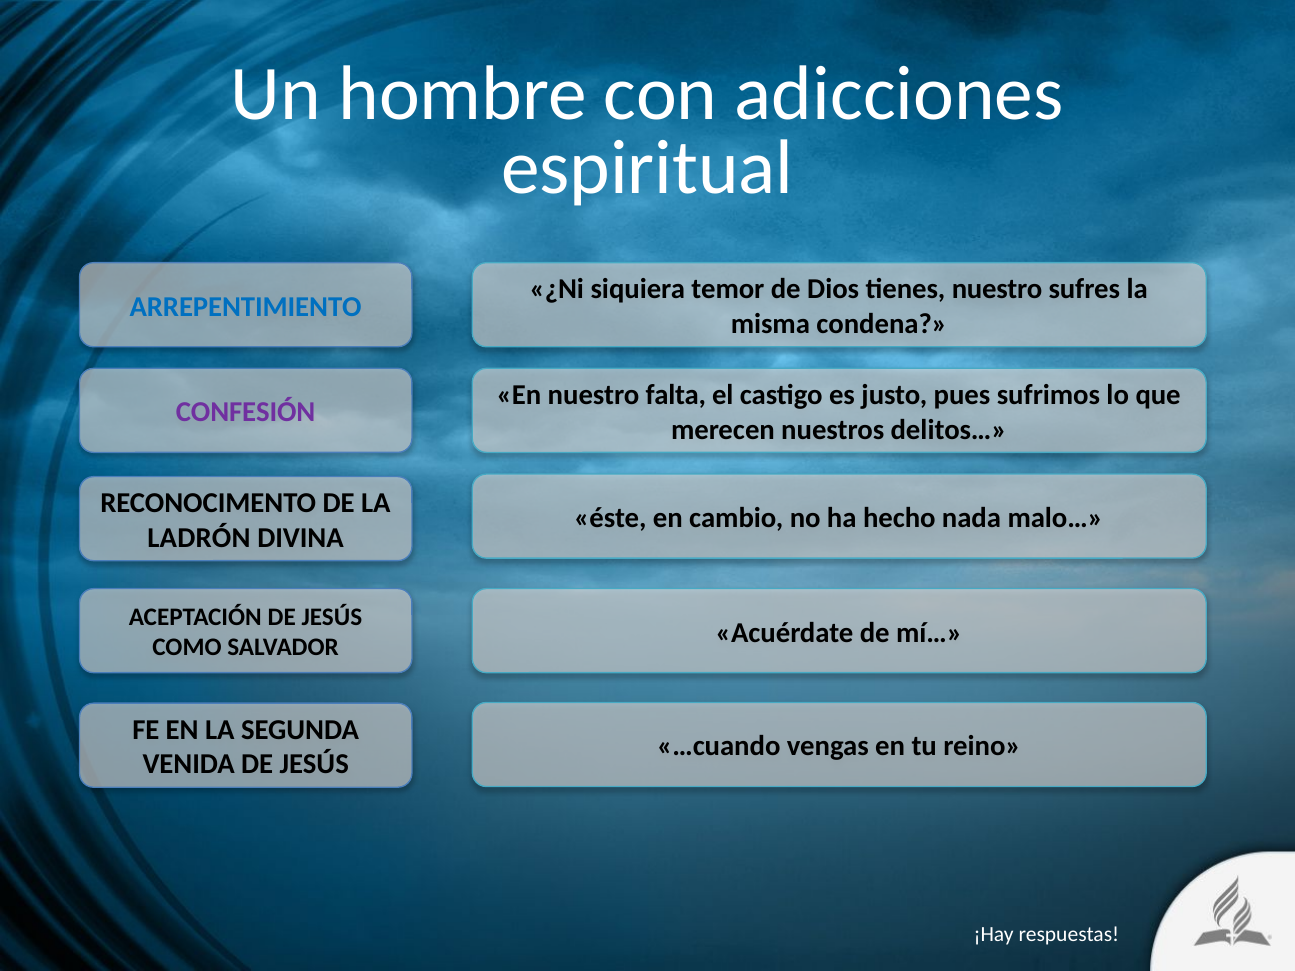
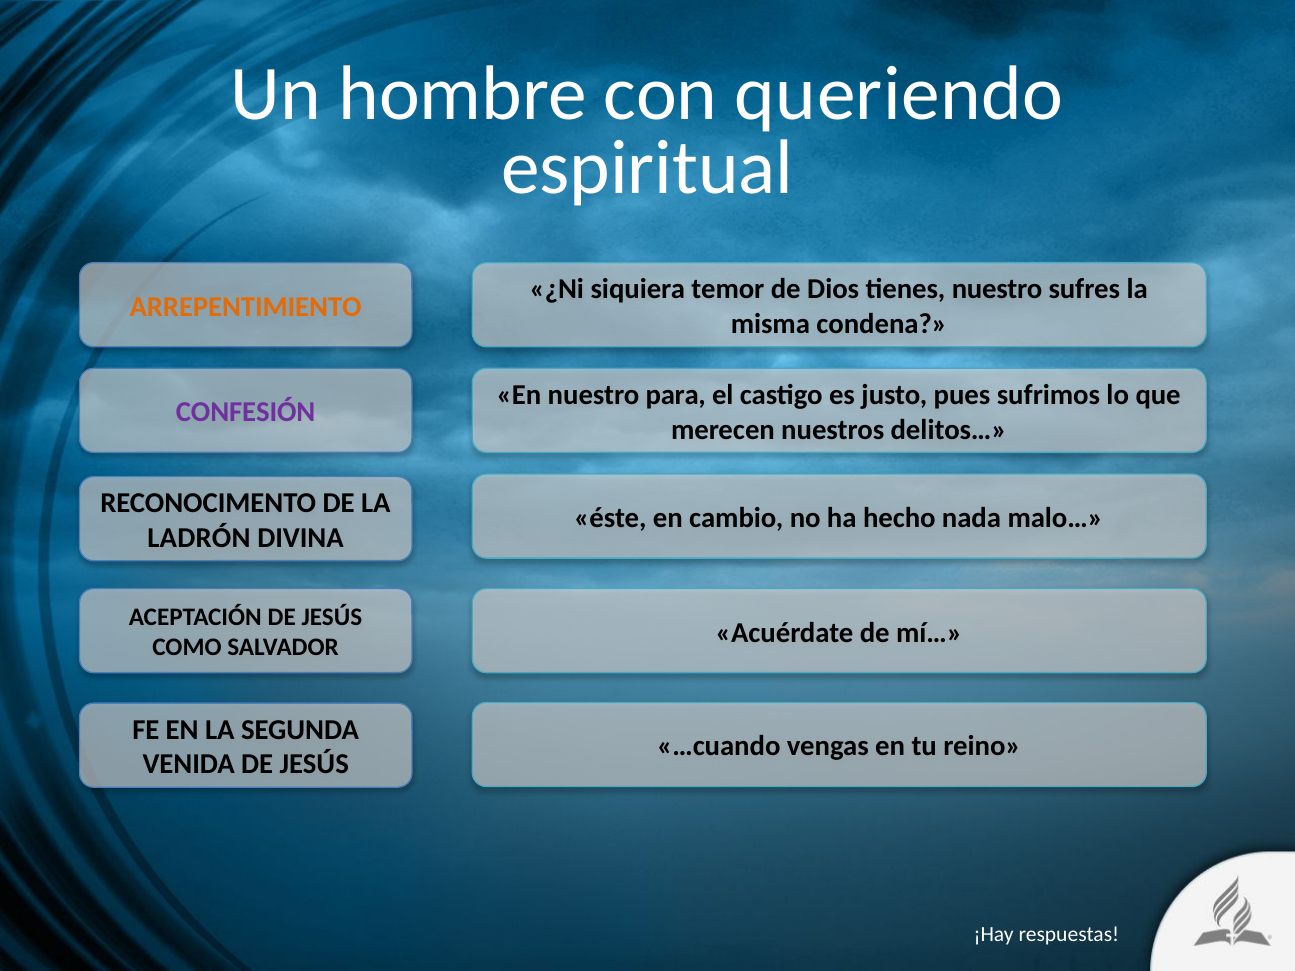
adicciones: adicciones -> queriendo
ARREPENTIMIENTO colour: blue -> orange
falta: falta -> para
